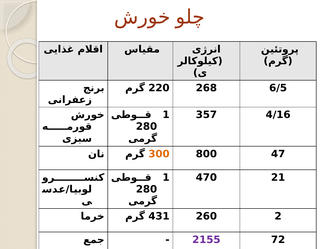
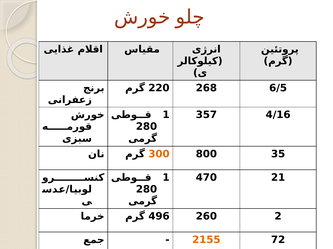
47: 47 -> 35
431: 431 -> 496
2155 colour: purple -> orange
